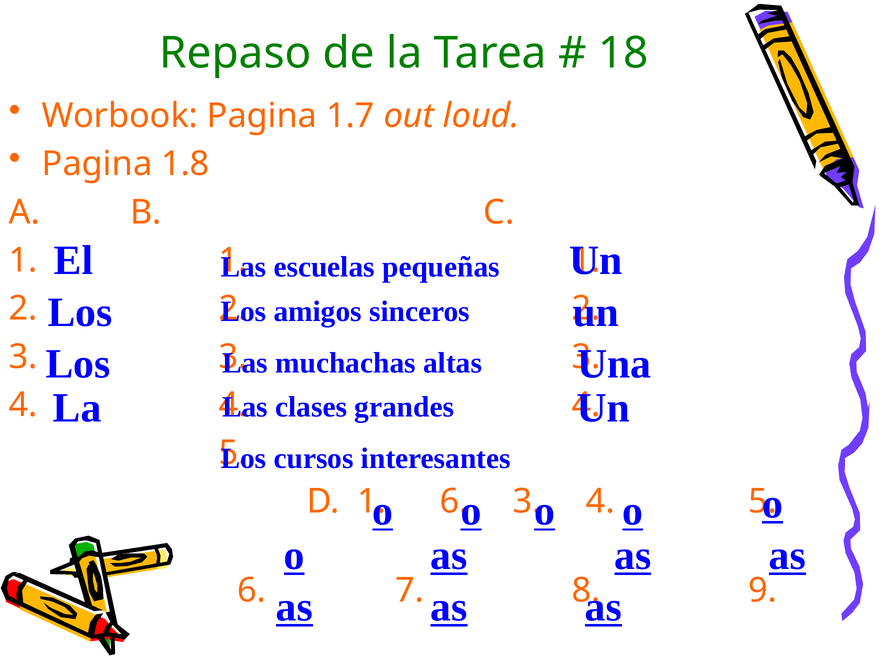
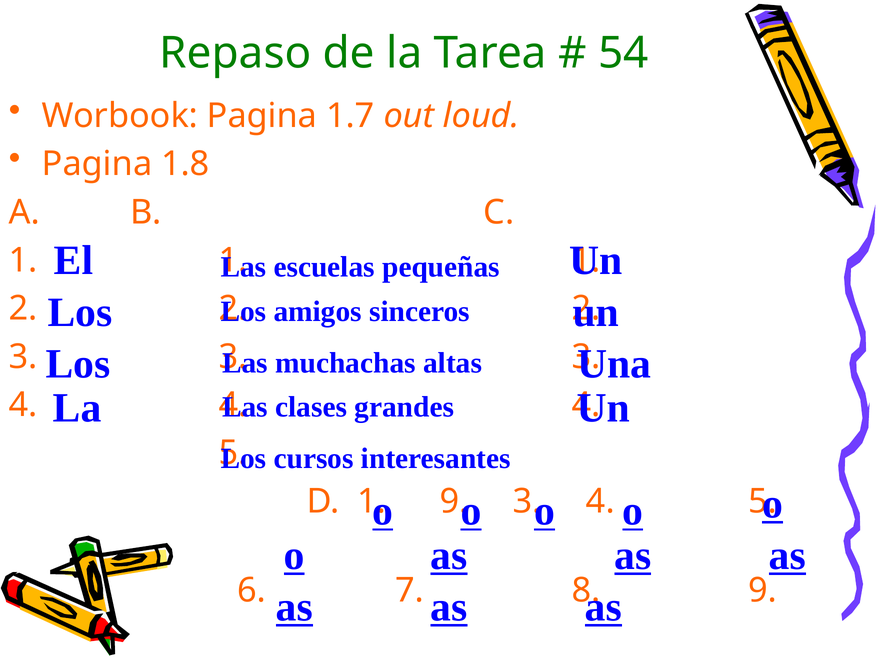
18: 18 -> 54
6 at (454, 501): 6 -> 9
